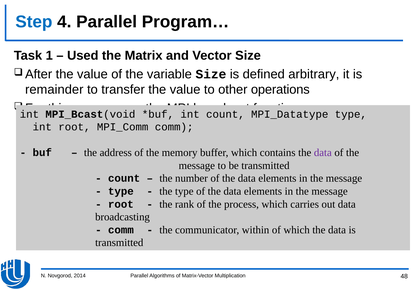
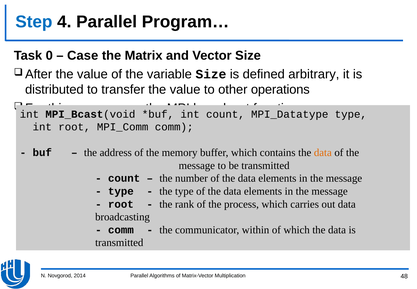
1: 1 -> 0
Used: Used -> Case
remainder: remainder -> distributed
data at (323, 153) colour: purple -> orange
